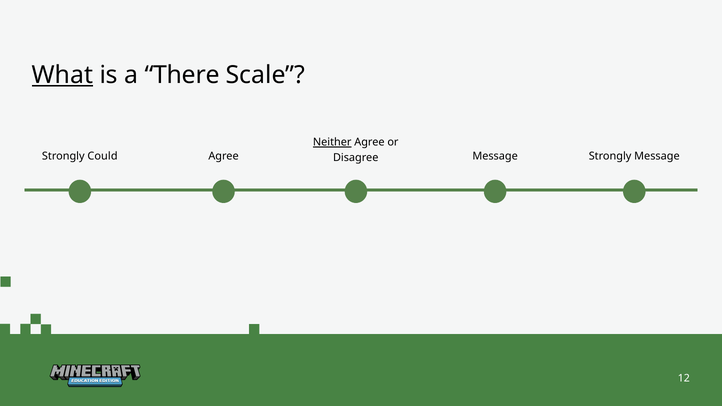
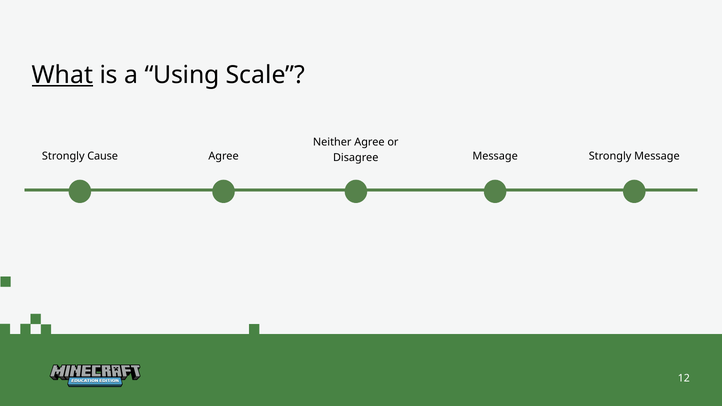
There: There -> Using
Neither underline: present -> none
Could: Could -> Cause
